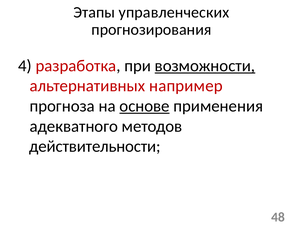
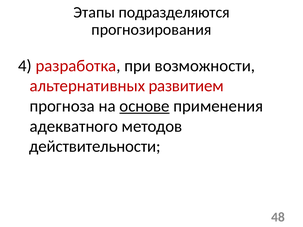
управленческих: управленческих -> подразделяются
возможности underline: present -> none
например: например -> развитием
